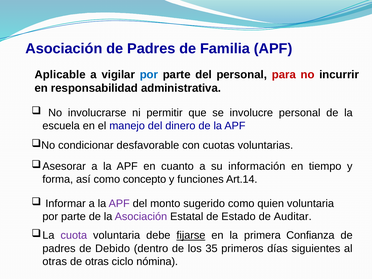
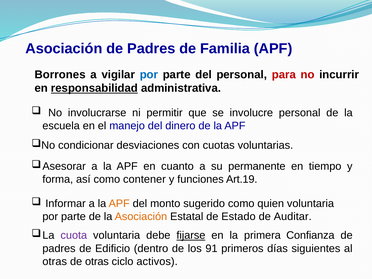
Aplicable: Aplicable -> Borrones
responsabilidad underline: none -> present
desfavorable: desfavorable -> desviaciones
información: información -> permanente
concepto: concepto -> contener
Art.14: Art.14 -> Art.19
APF at (119, 204) colour: purple -> orange
Asociación at (141, 217) colour: purple -> orange
Debido: Debido -> Edificio
35: 35 -> 91
nómina: nómina -> activos
